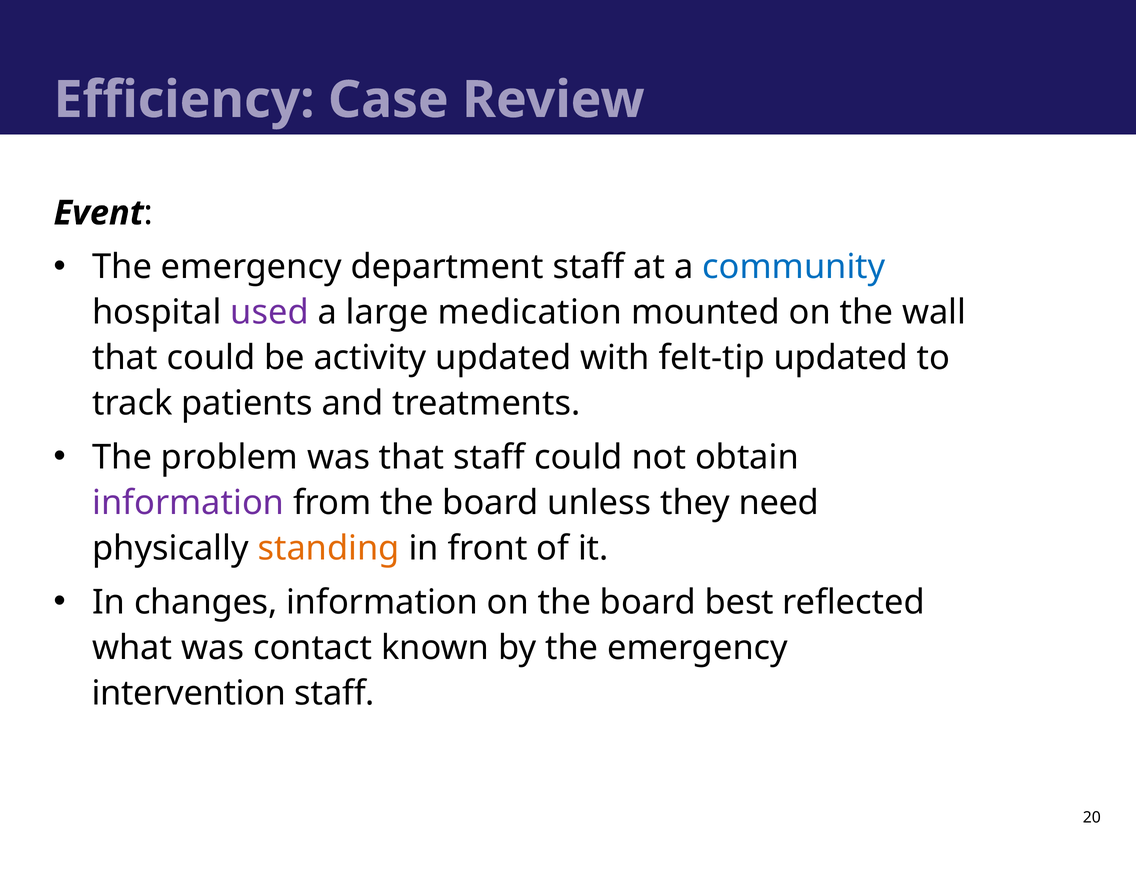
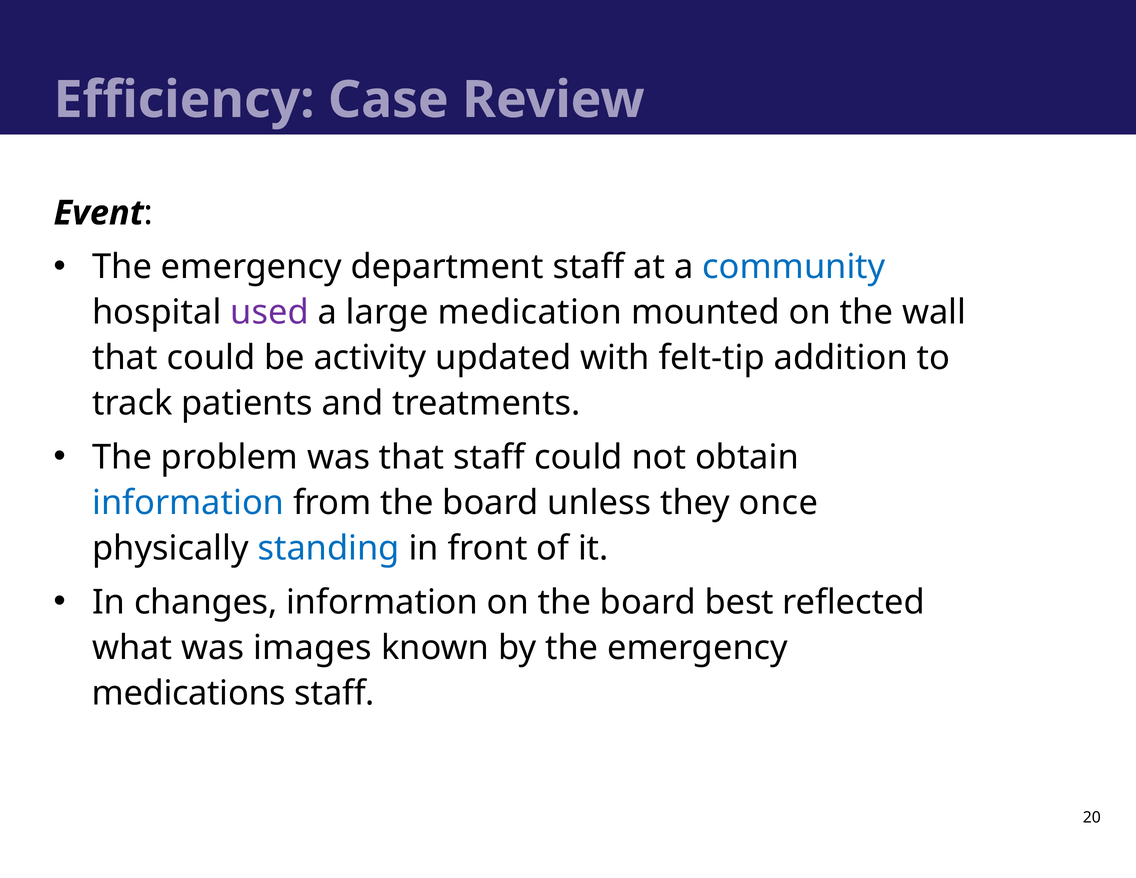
felt-tip updated: updated -> addition
information at (188, 503) colour: purple -> blue
need: need -> once
standing colour: orange -> blue
contact: contact -> images
intervention: intervention -> medications
